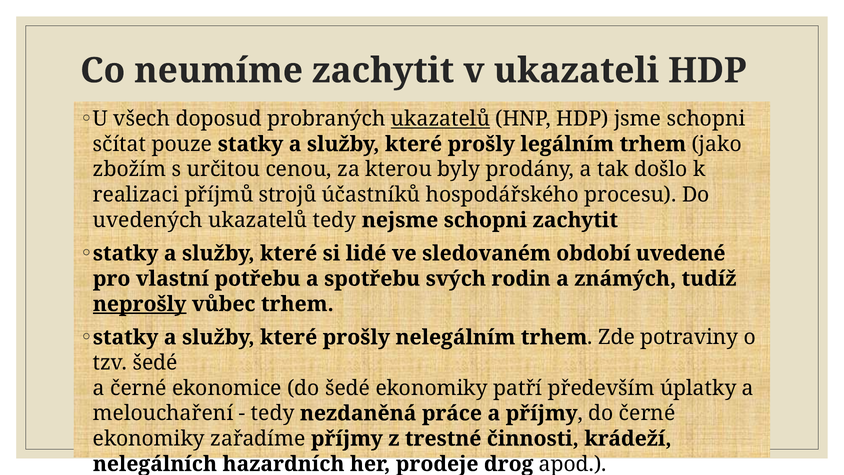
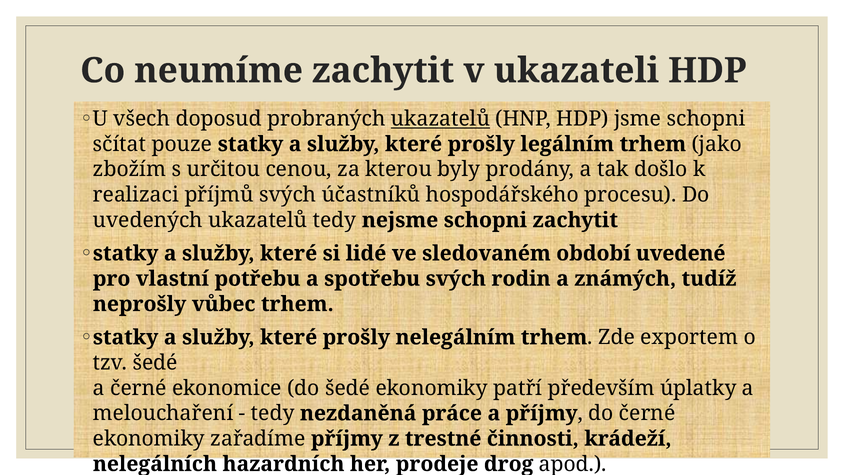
příjmů strojů: strojů -> svých
neprošly underline: present -> none
potraviny: potraviny -> exportem
